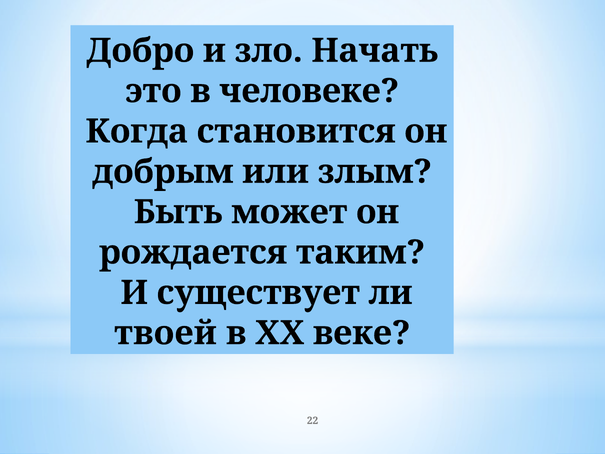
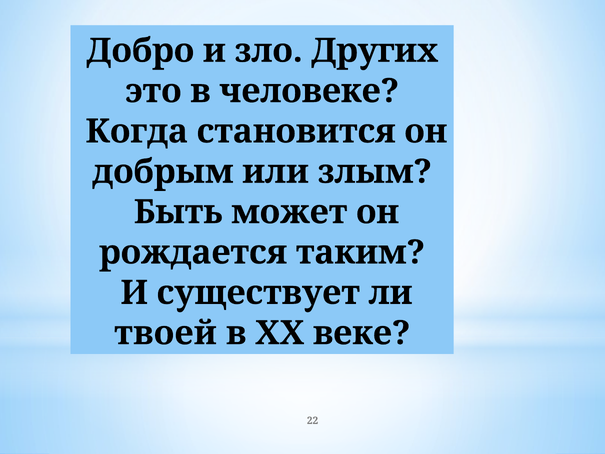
Начать: Начать -> Других
